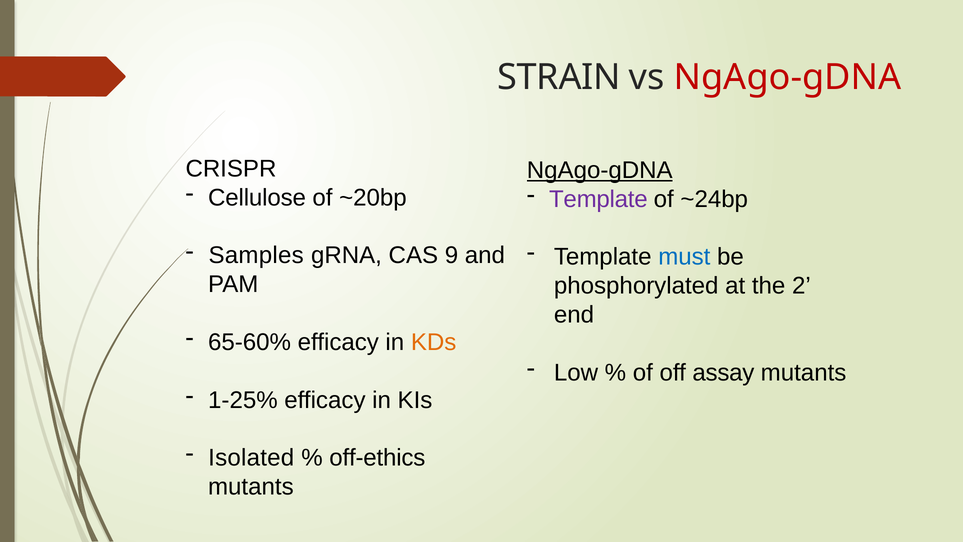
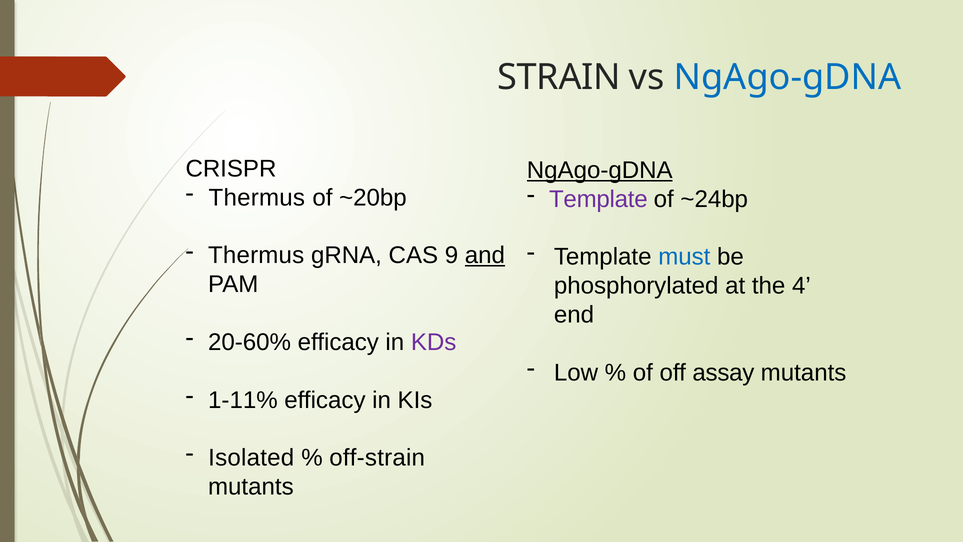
NgAgo-gDNA at (788, 77) colour: red -> blue
Cellulose at (257, 198): Cellulose -> Thermus
Samples at (256, 255): Samples -> Thermus
and underline: none -> present
2: 2 -> 4
65-60%: 65-60% -> 20-60%
KDs colour: orange -> purple
1-25%: 1-25% -> 1-11%
off-ethics: off-ethics -> off-strain
